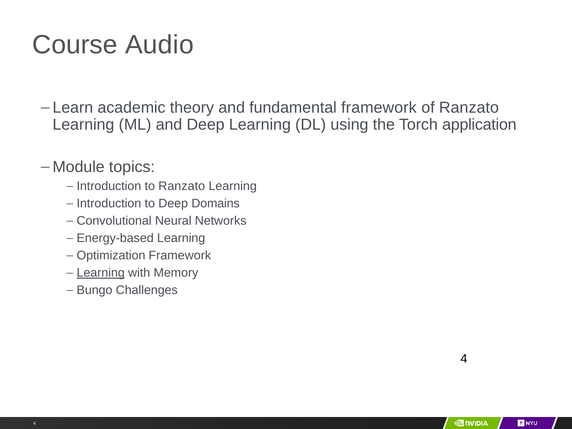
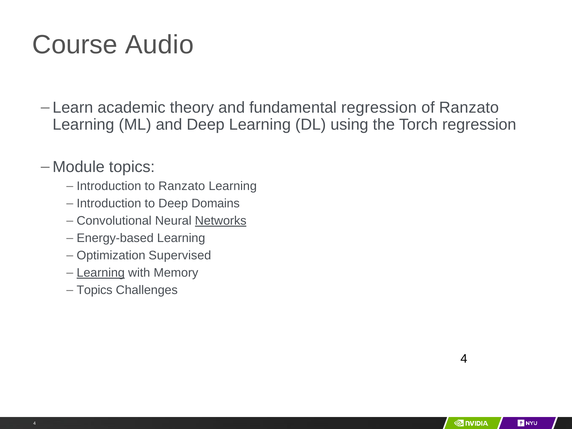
fundamental framework: framework -> regression
Torch application: application -> regression
Networks underline: none -> present
Optimization Framework: Framework -> Supervised
Bungo at (95, 290): Bungo -> Topics
